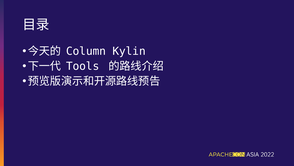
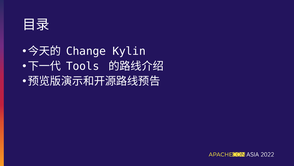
Column: Column -> Change
